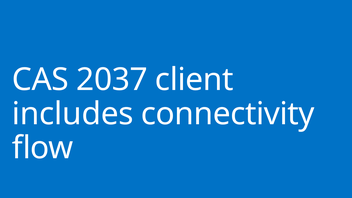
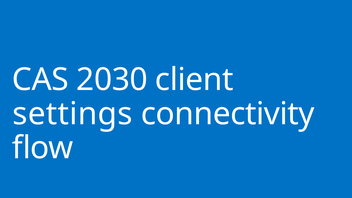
2037: 2037 -> 2030
includes: includes -> settings
